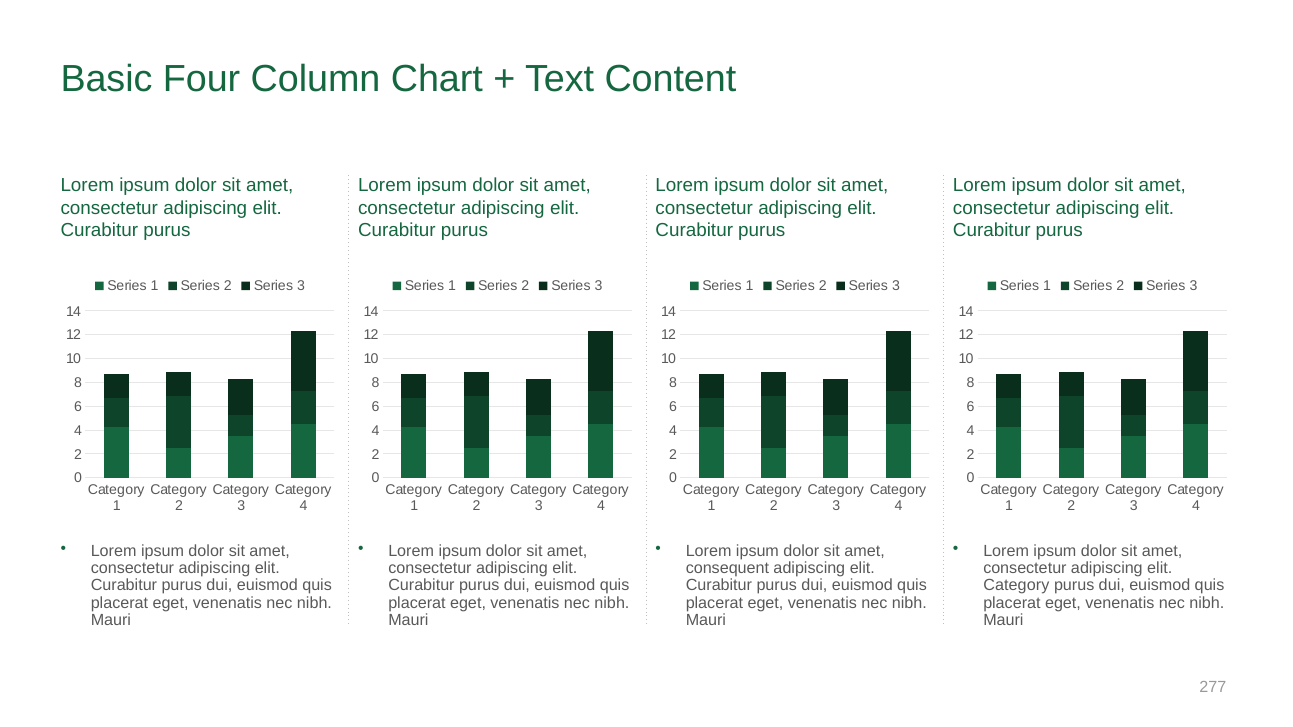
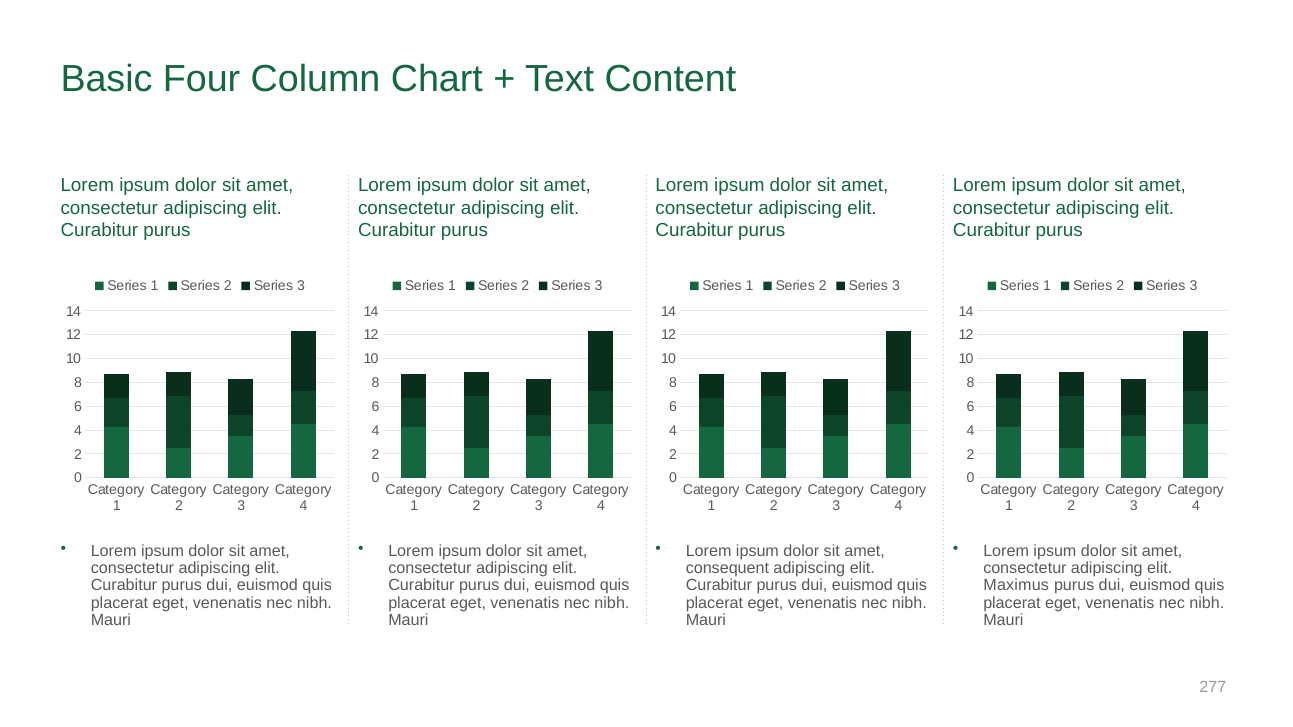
Category at (1016, 586): Category -> Maximus
